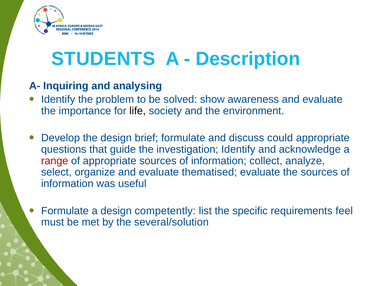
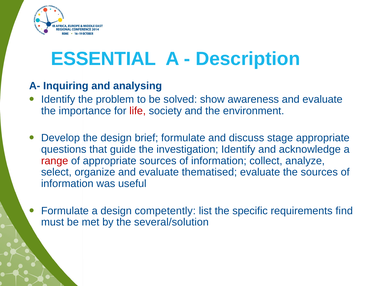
STUDENTS: STUDENTS -> ESSENTIAL
life colour: black -> red
could: could -> stage
feel: feel -> find
